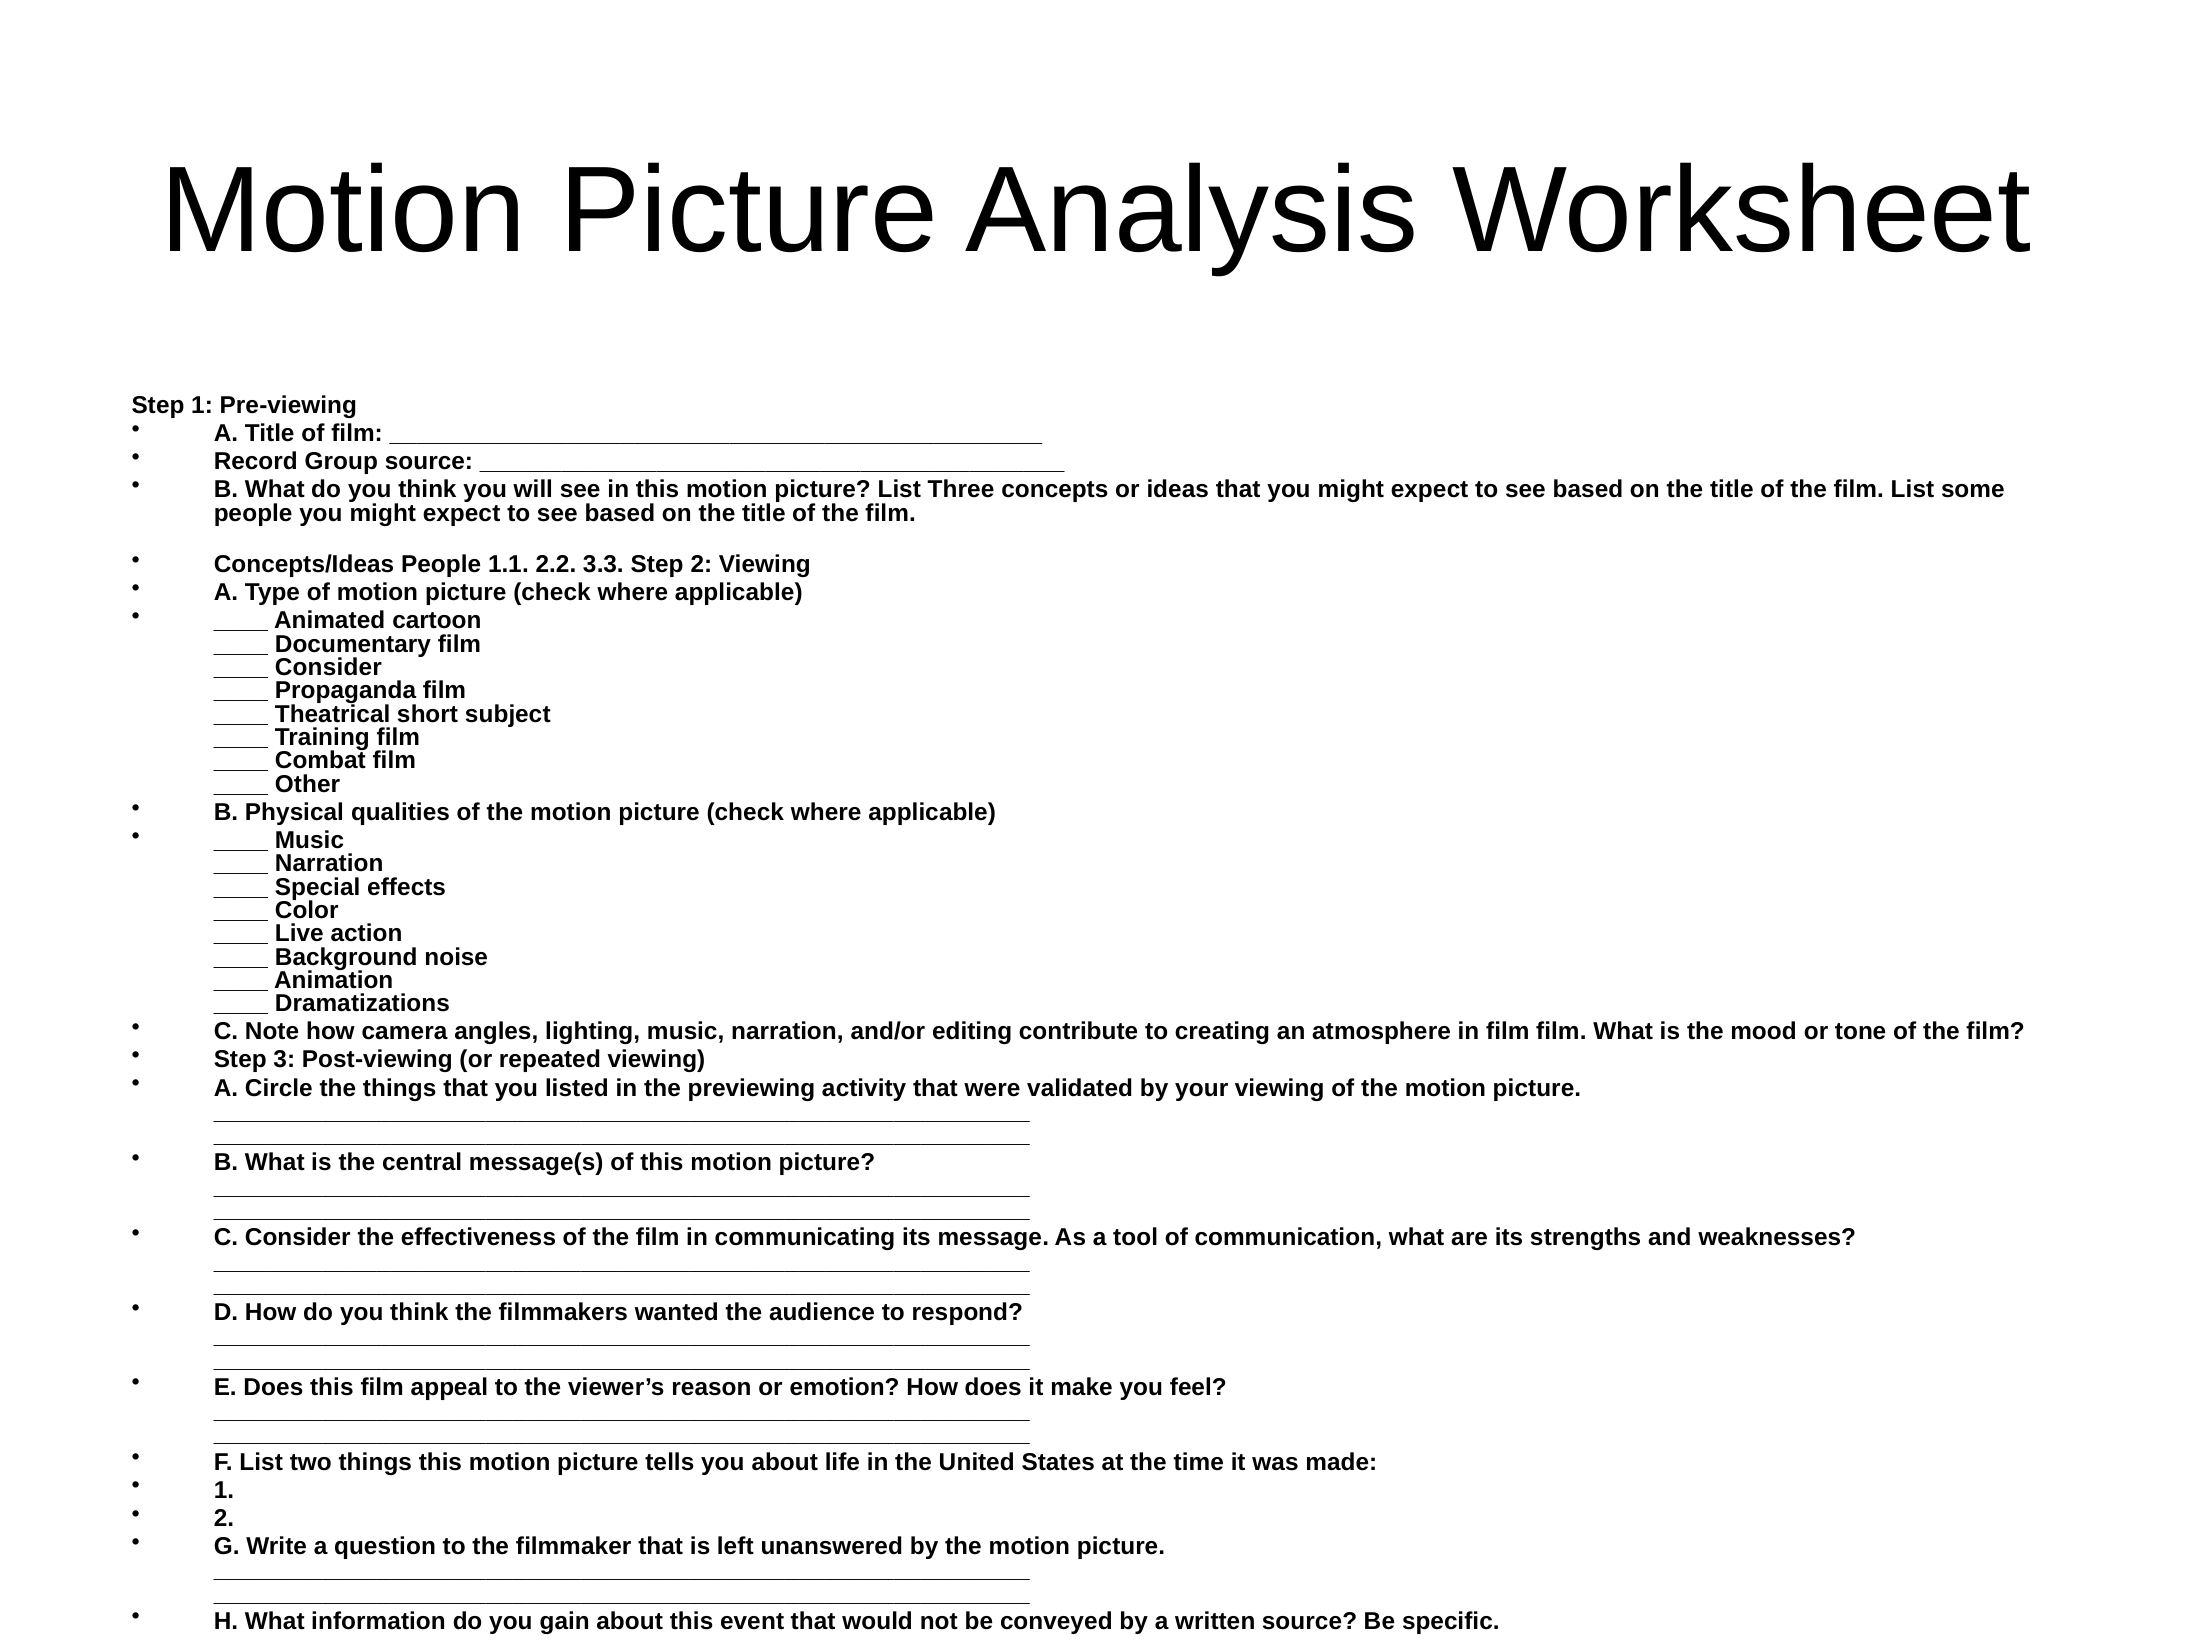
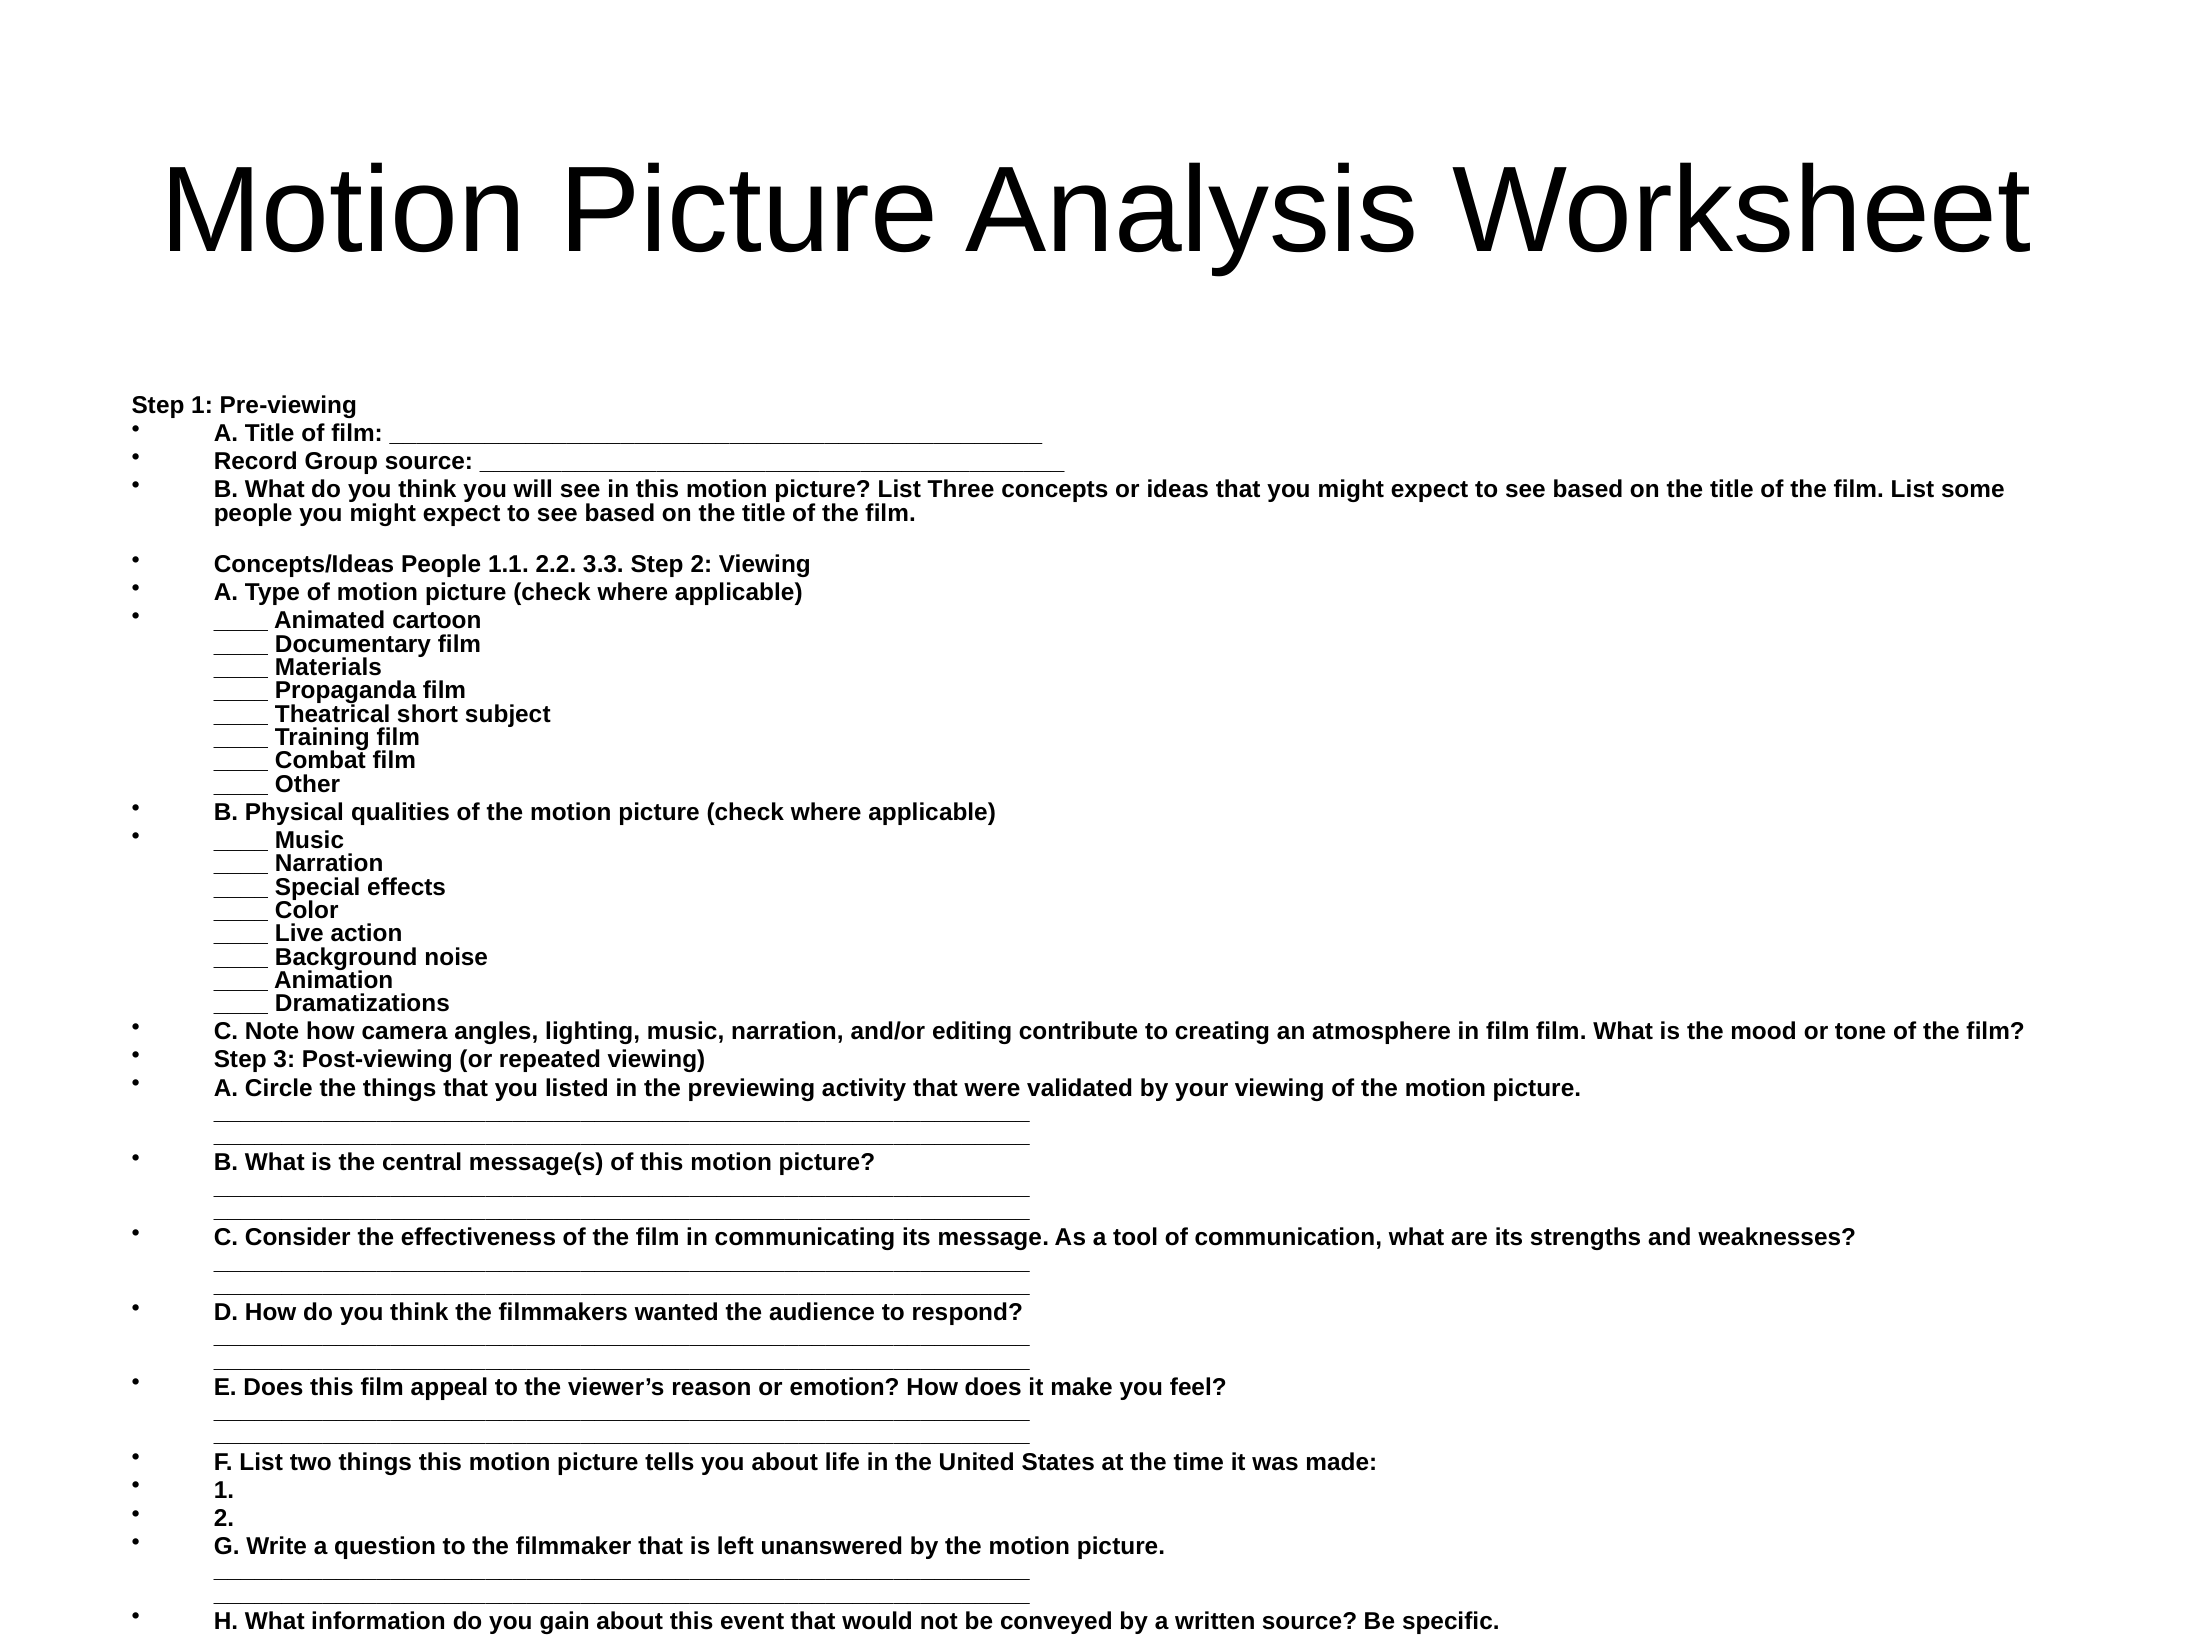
Consider at (328, 667): Consider -> Materials
